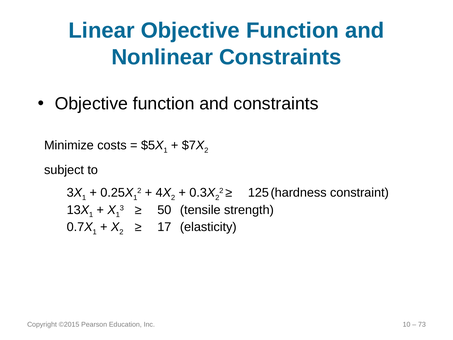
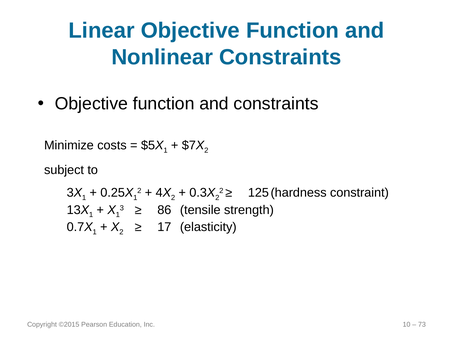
50: 50 -> 86
